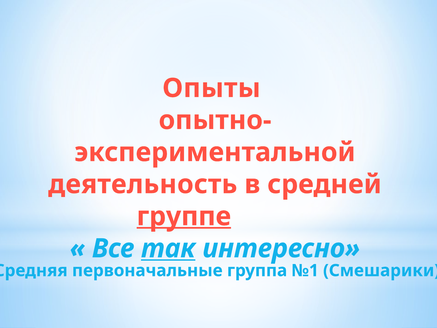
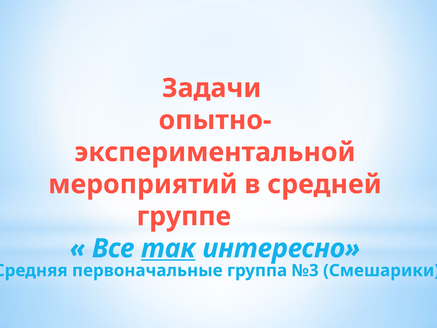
Опыты: Опыты -> Задачи
деятельность: деятельность -> мероприятий
группе underline: present -> none
№1: №1 -> №3
